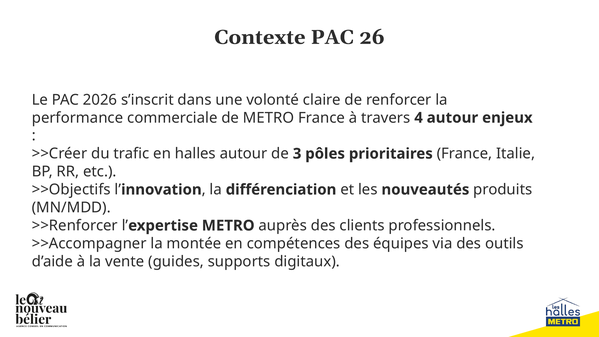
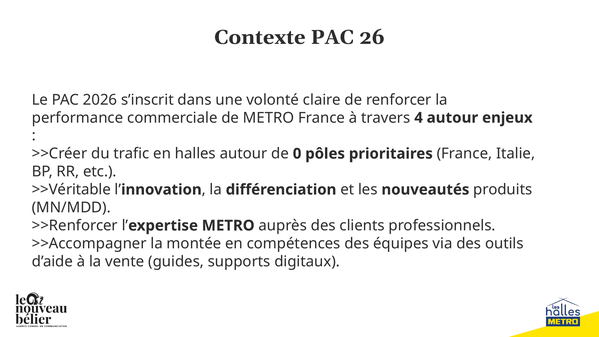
3: 3 -> 0
>>Objectifs: >>Objectifs -> >>Véritable
